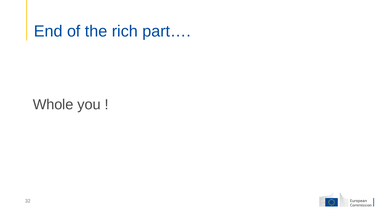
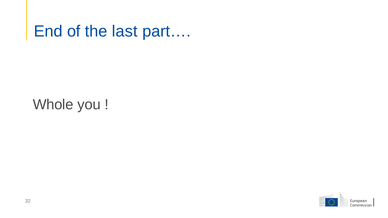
rich: rich -> last
